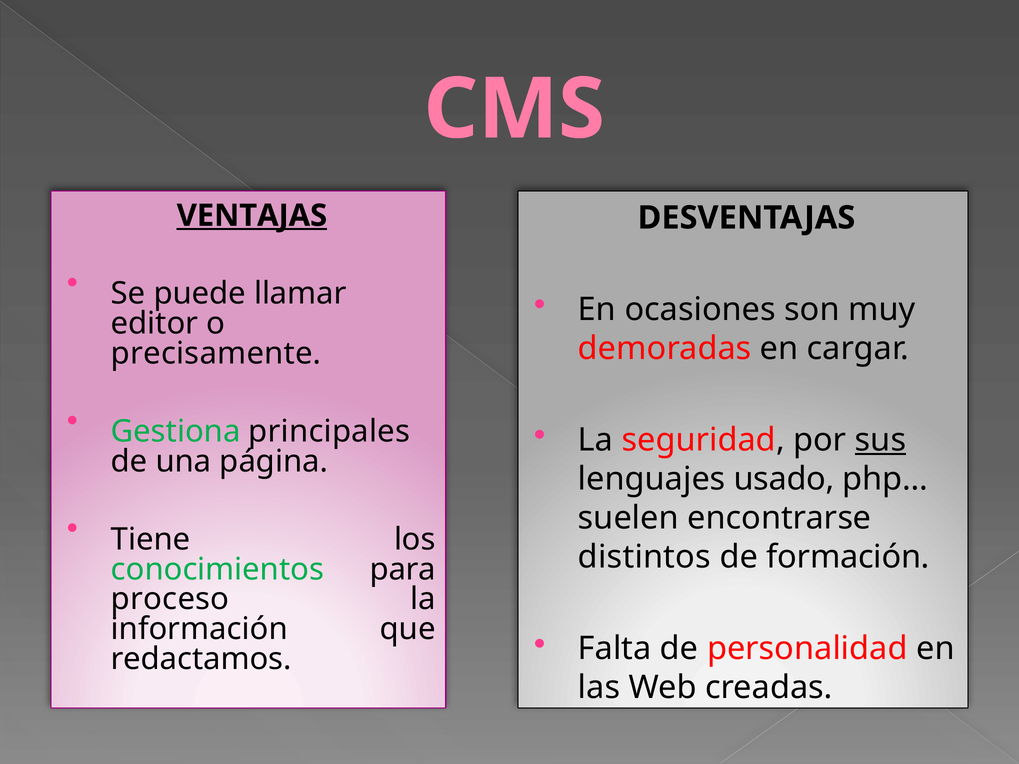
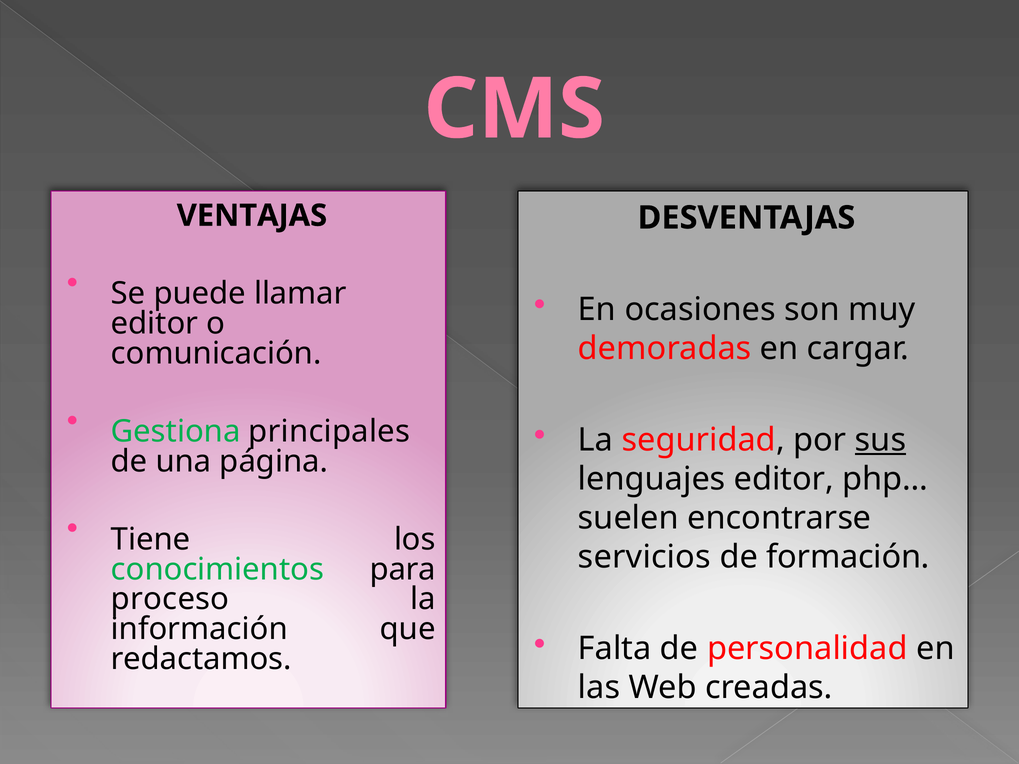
VENTAJAS underline: present -> none
precisamente: precisamente -> comunicación
lenguajes usado: usado -> editor
distintos: distintos -> servicios
